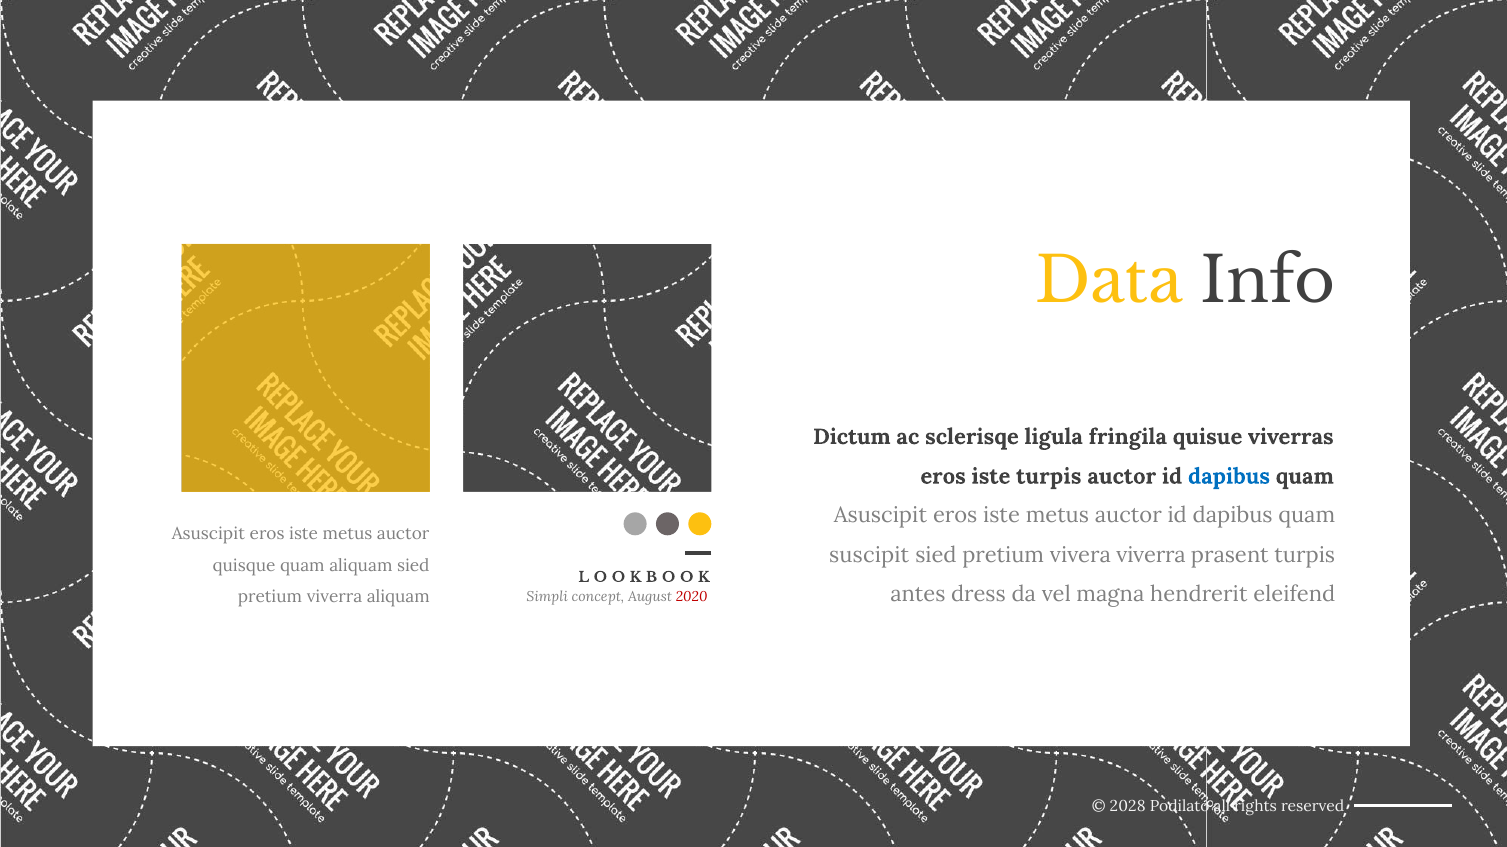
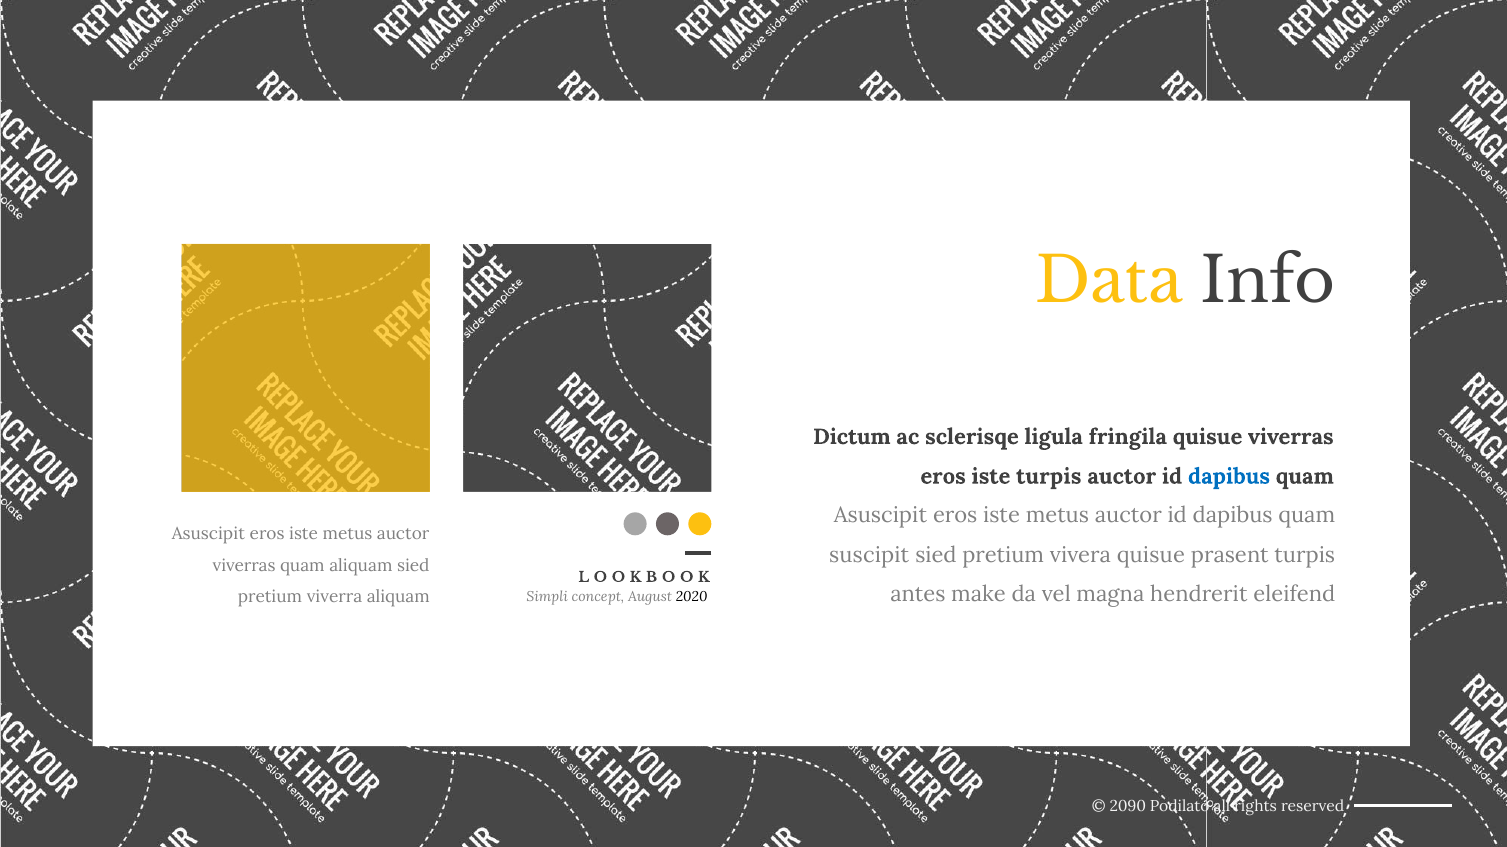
vivera viverra: viverra -> quisue
quisque at (244, 566): quisque -> viverras
dress: dress -> make
2020 colour: red -> black
2028: 2028 -> 2090
